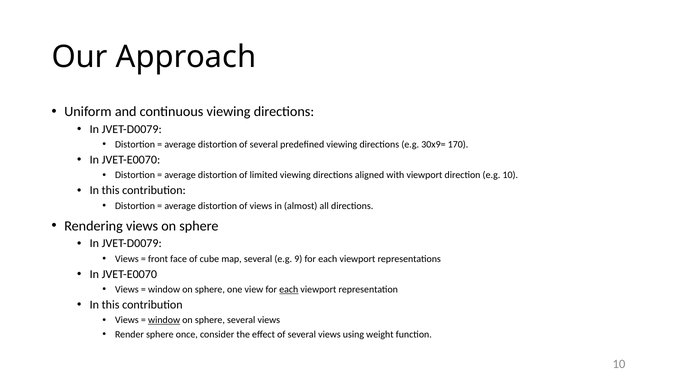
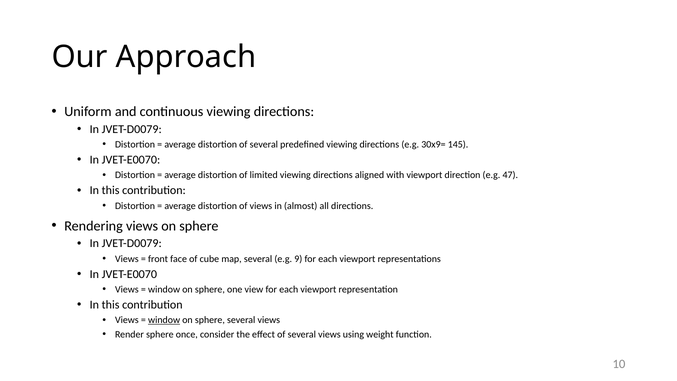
170: 170 -> 145
e.g 10: 10 -> 47
each at (289, 289) underline: present -> none
